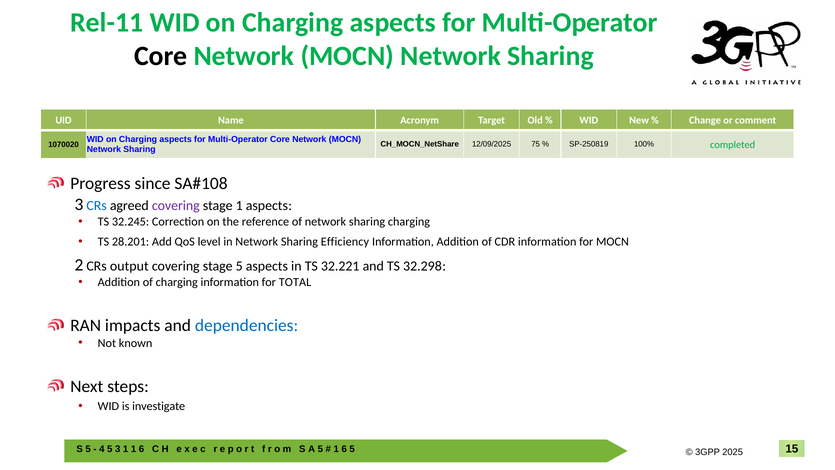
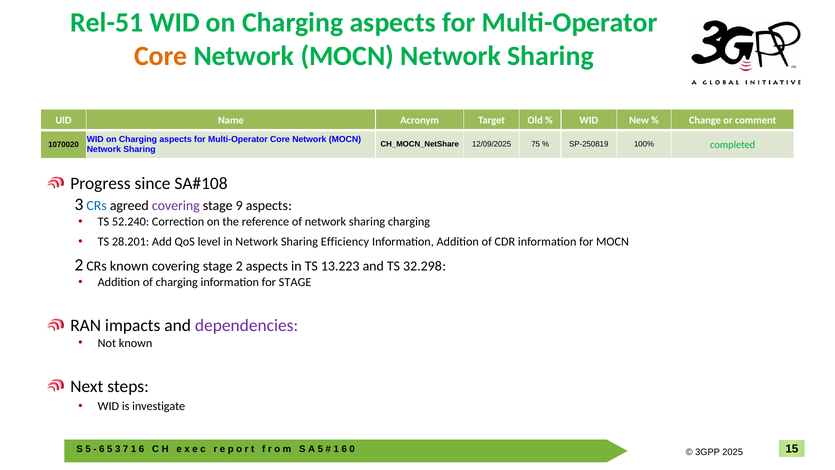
Rel-11: Rel-11 -> Rel-51
Core at (161, 56) colour: black -> orange
stage 1: 1 -> 9
32.245: 32.245 -> 52.240
CRs output: output -> known
stage 5: 5 -> 2
32.221: 32.221 -> 13.223
for TOTAL: TOTAL -> STAGE
dependencies colour: blue -> purple
4 at (102, 449): 4 -> 6
3 1: 1 -> 7
5 at (352, 449): 5 -> 0
